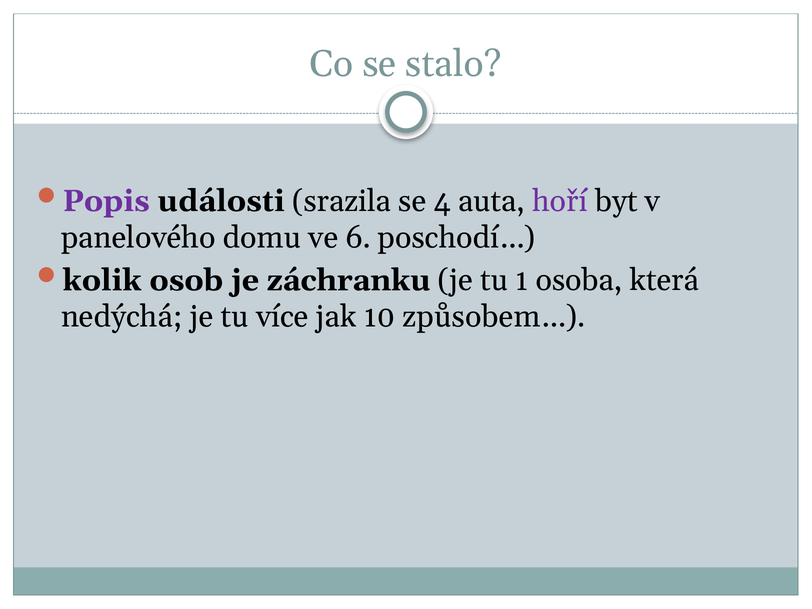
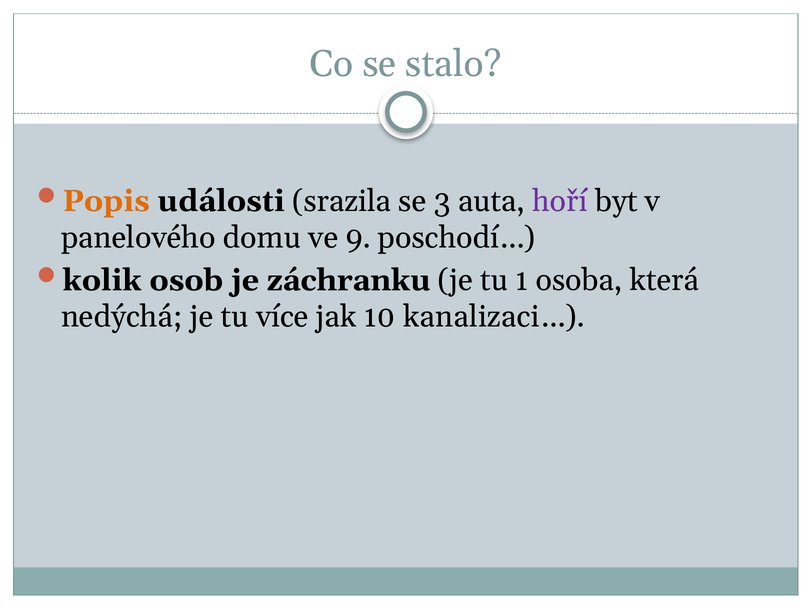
Popis colour: purple -> orange
4: 4 -> 3
6: 6 -> 9
způsobem…: způsobem… -> kanalizaci…
